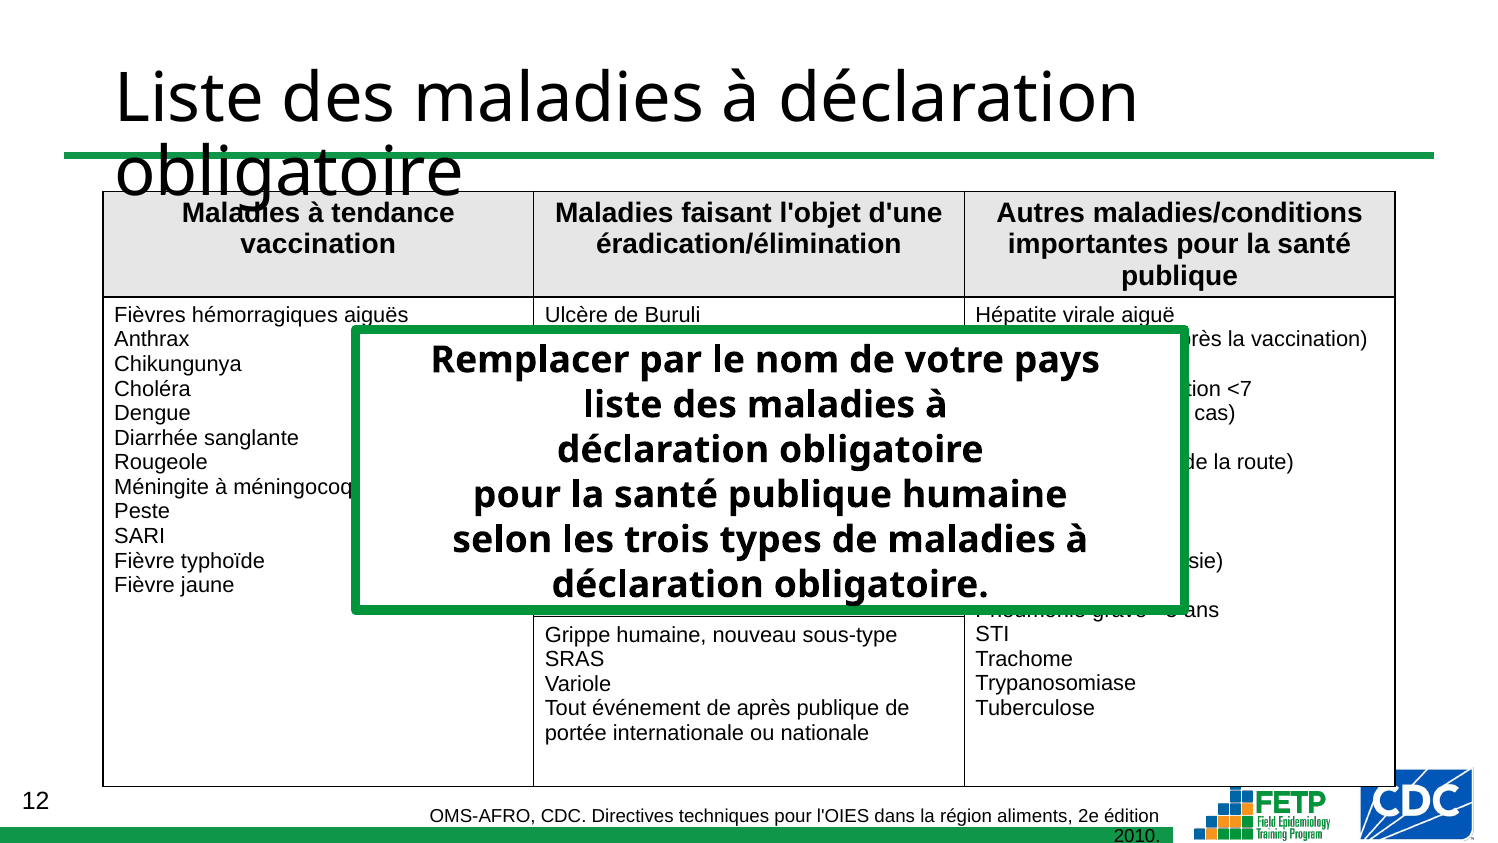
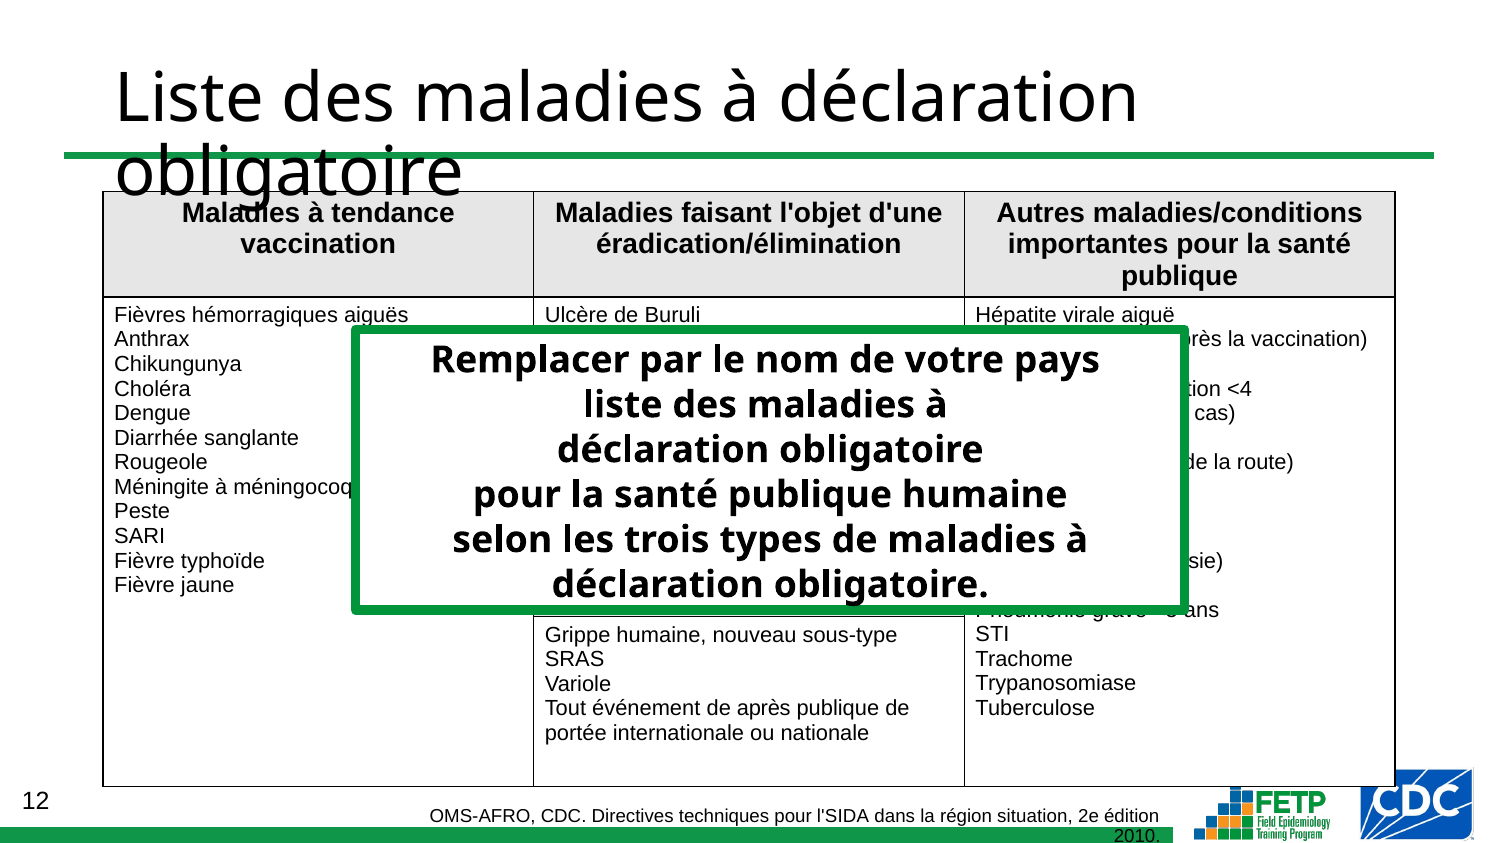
<7: <7 -> <4
l'OIES: l'OIES -> l'SIDA
aliments: aliments -> situation
